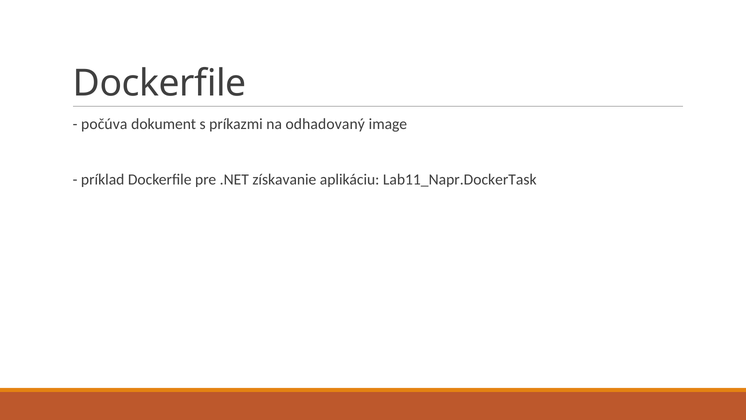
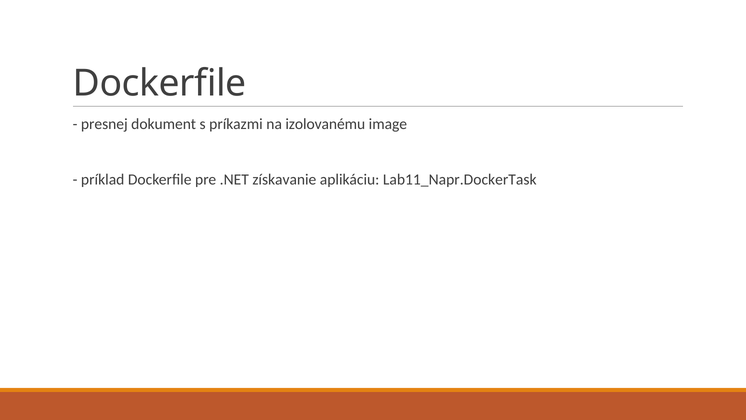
počúva: počúva -> presnej
odhadovaný: odhadovaný -> izolovanému
